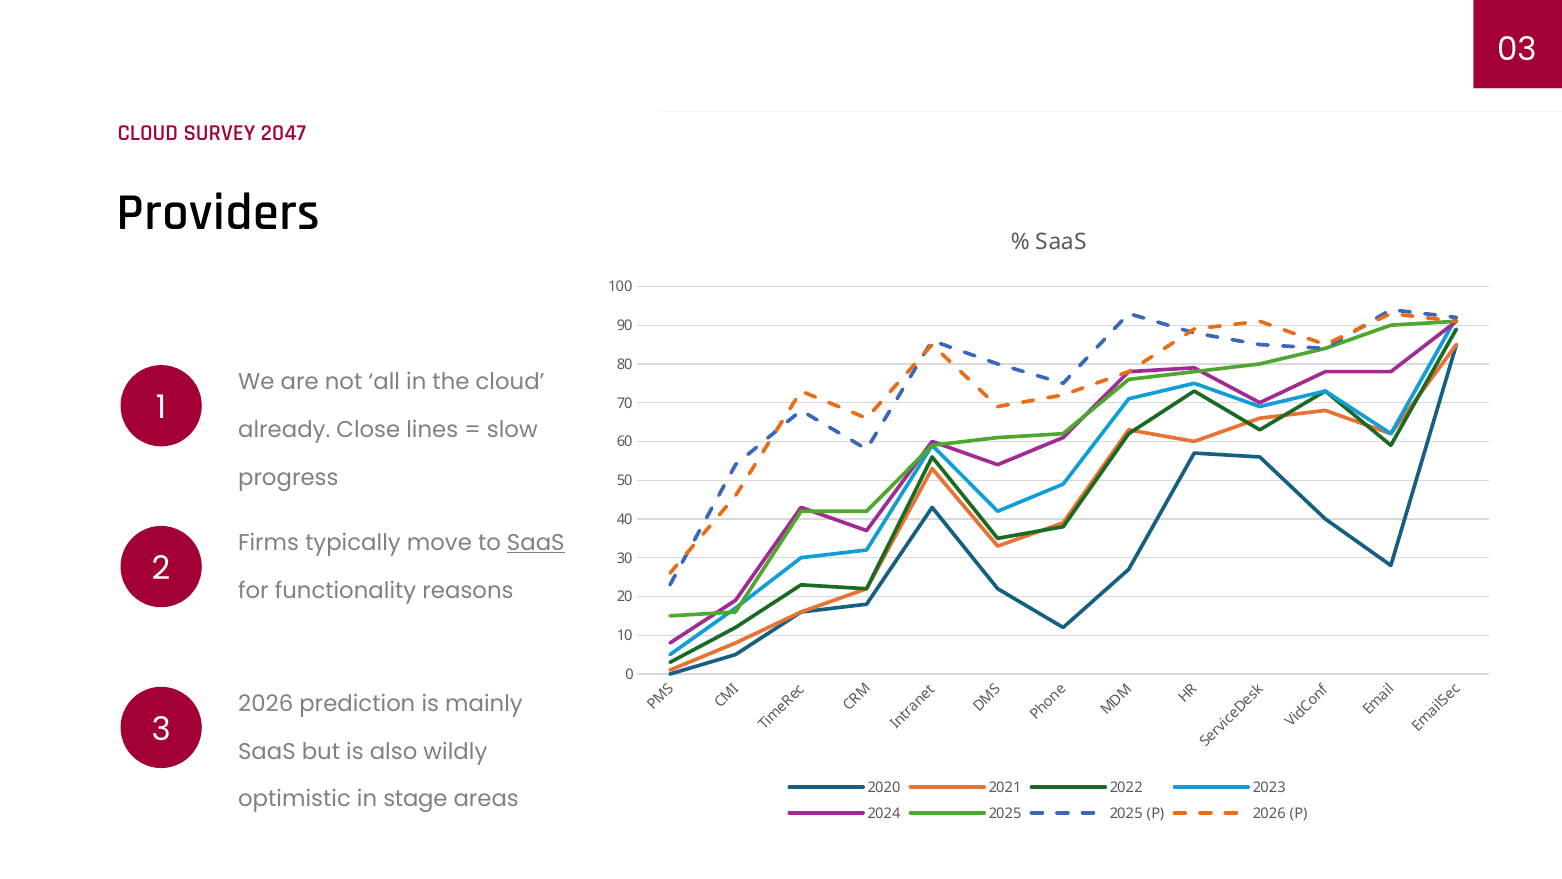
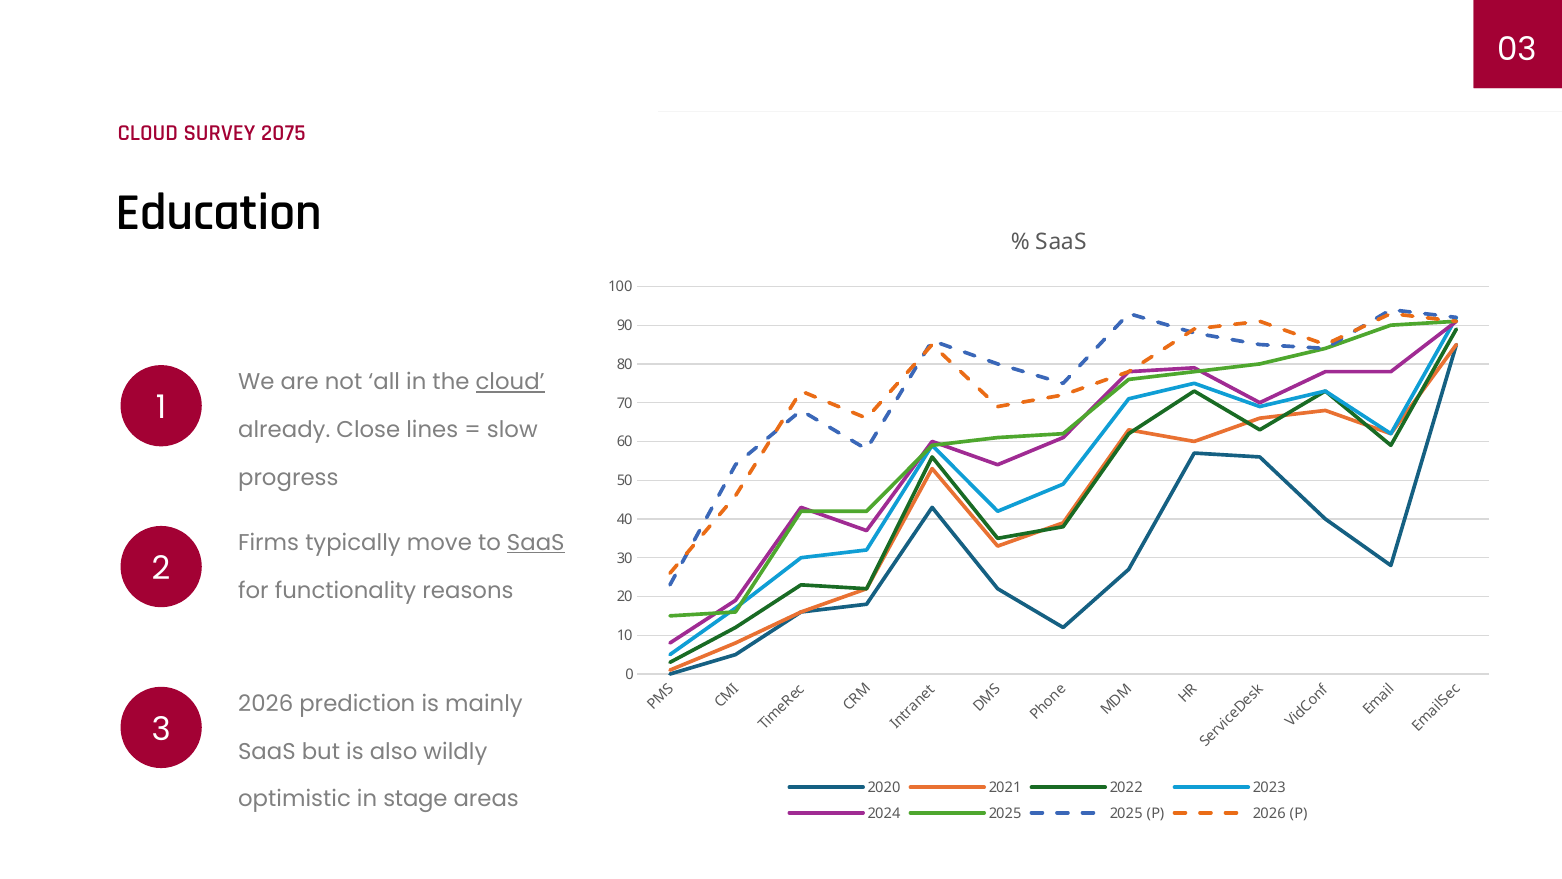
2047: 2047 -> 2075
Providers: Providers -> Education
cloud at (510, 382) underline: none -> present
